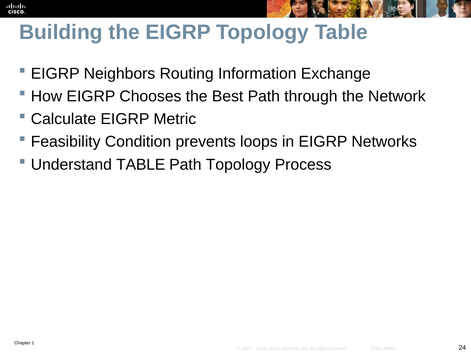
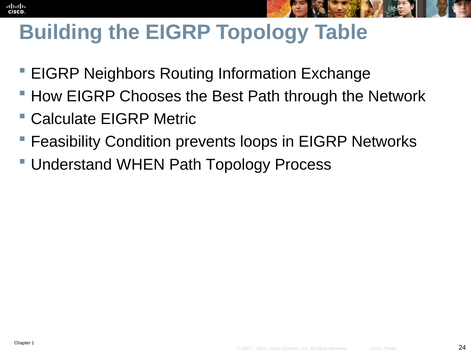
Understand TABLE: TABLE -> WHEN
